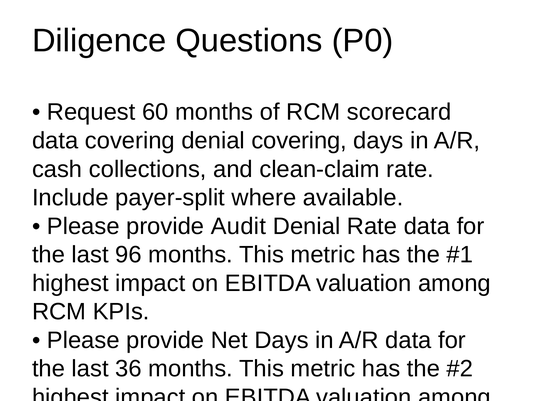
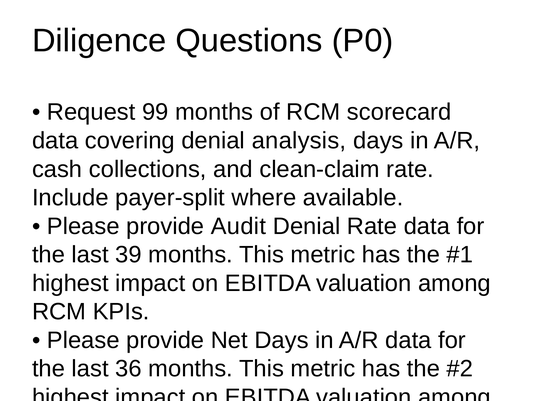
60: 60 -> 99
denial covering: covering -> analysis
96: 96 -> 39
